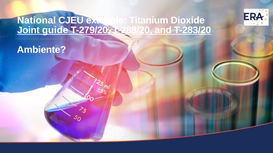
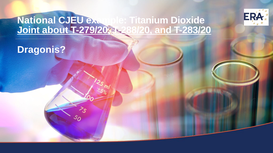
guide: guide -> about
Ambiente: Ambiente -> Dragonis
